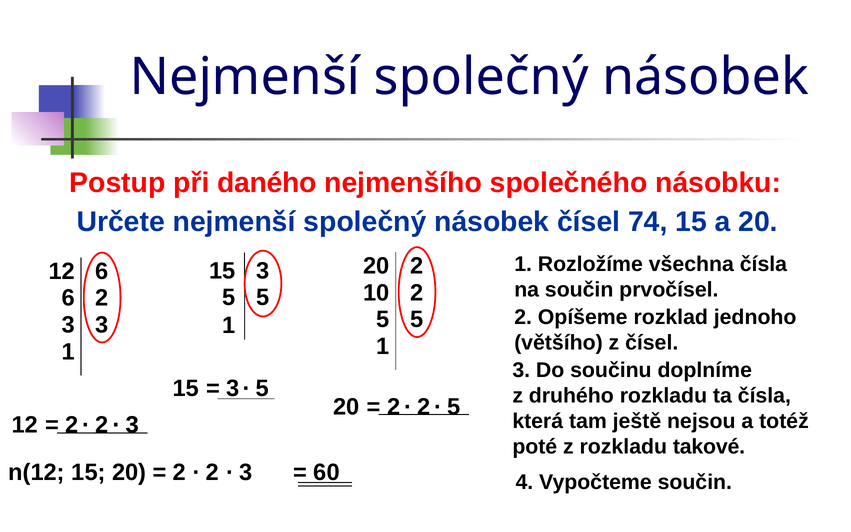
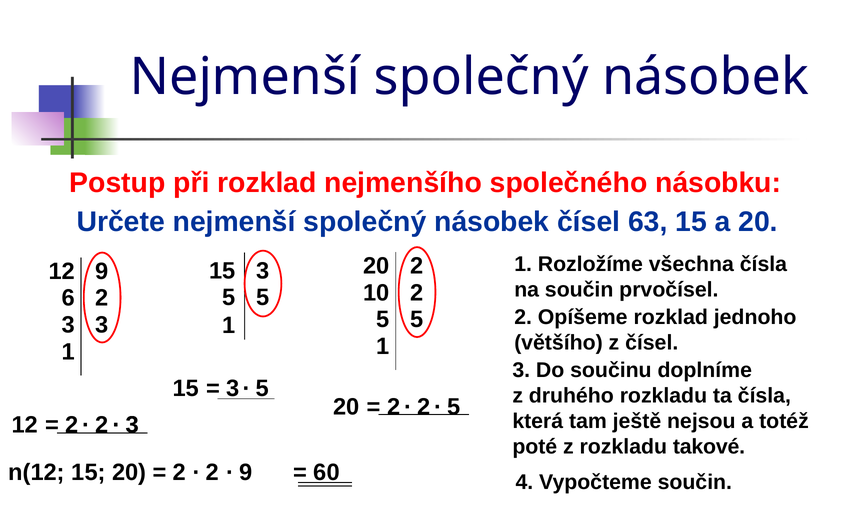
při daného: daného -> rozklad
74: 74 -> 63
12 6: 6 -> 9
3 at (246, 472): 3 -> 9
